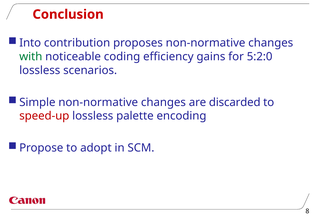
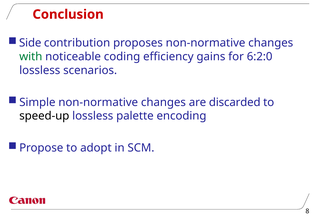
Into: Into -> Side
5:2:0: 5:2:0 -> 6:2:0
speed-up colour: red -> black
